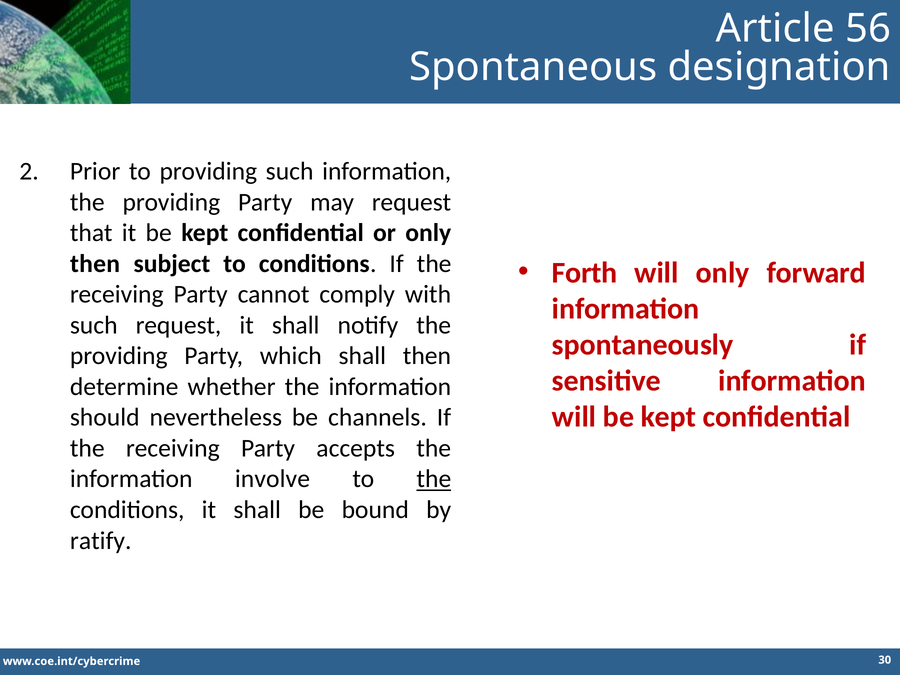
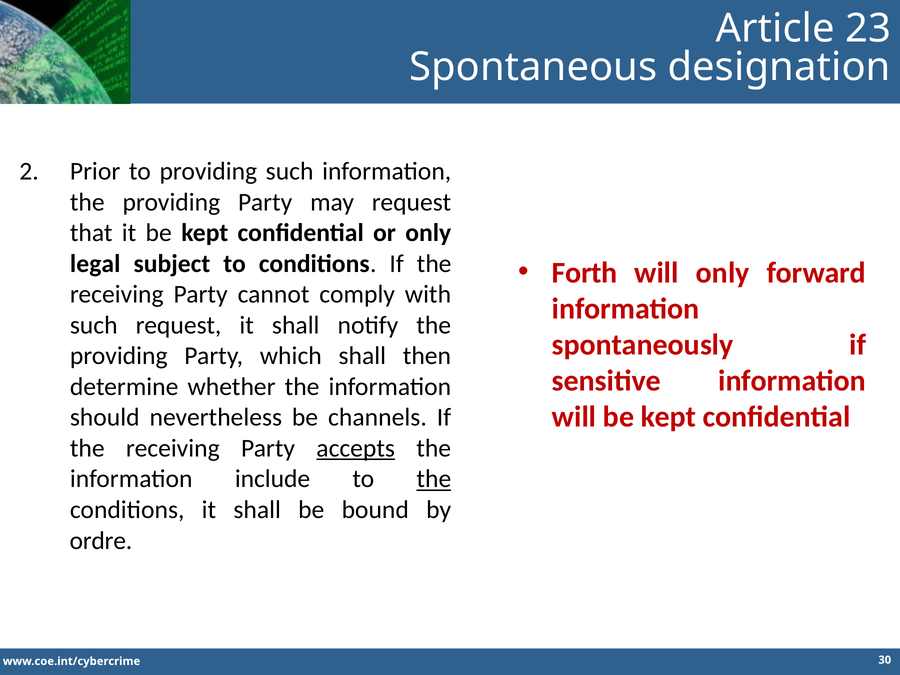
56: 56 -> 23
then at (95, 264): then -> legal
accepts underline: none -> present
involve: involve -> include
ratify: ratify -> ordre
